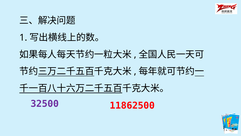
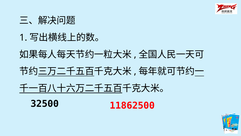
32500 colour: purple -> black
